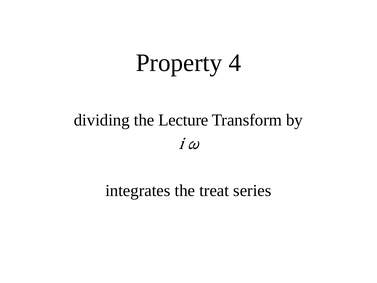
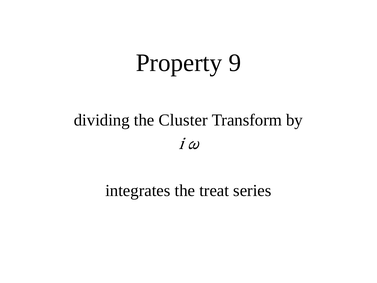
4: 4 -> 9
Lecture: Lecture -> Cluster
